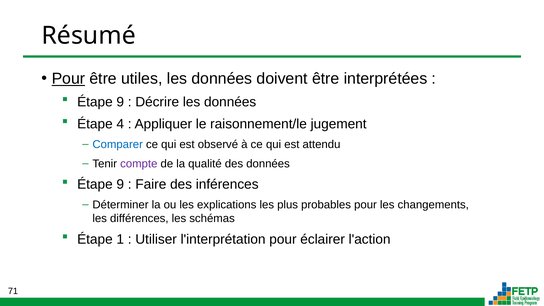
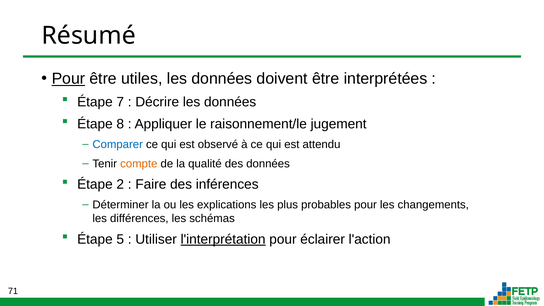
9 at (120, 102): 9 -> 7
4: 4 -> 8
compte colour: purple -> orange
9 at (120, 184): 9 -> 2
1: 1 -> 5
l'interprétation underline: none -> present
